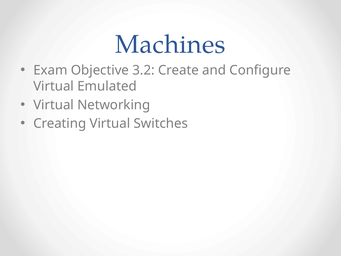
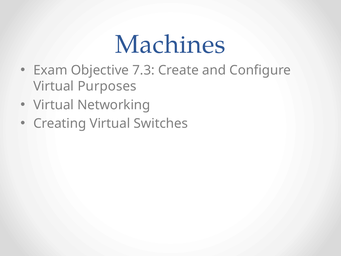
3.2: 3.2 -> 7.3
Emulated: Emulated -> Purposes
